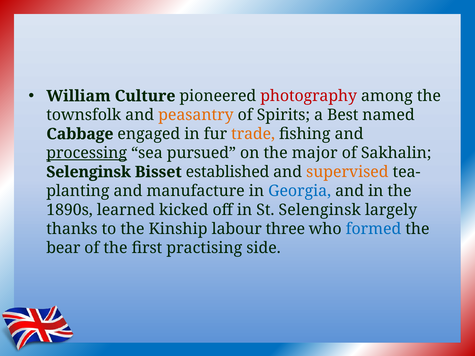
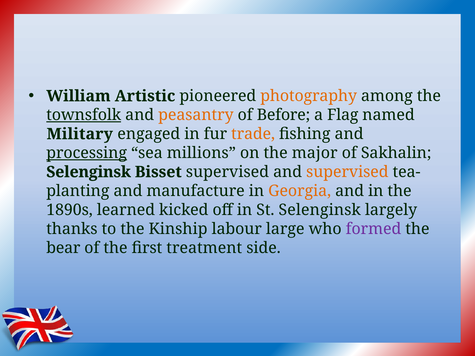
Culture: Culture -> Artistic
photography colour: red -> orange
townsfolk underline: none -> present
Spirits: Spirits -> Before
Best: Best -> Flag
Cabbage: Cabbage -> Military
pursued: pursued -> millions
Bisset established: established -> supervised
Georgia colour: blue -> orange
three: three -> large
formed colour: blue -> purple
practising: practising -> treatment
